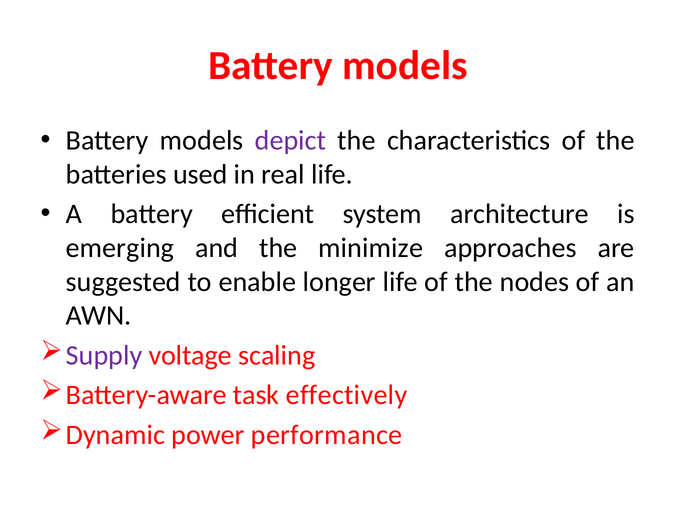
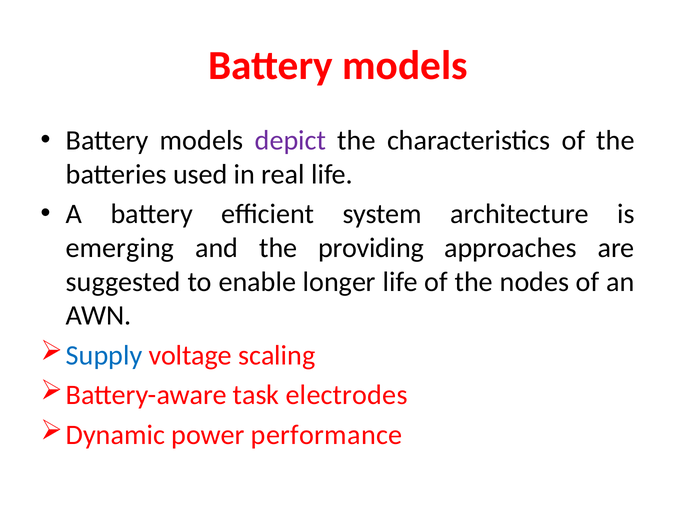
minimize: minimize -> providing
Supply colour: purple -> blue
effectively: effectively -> electrodes
